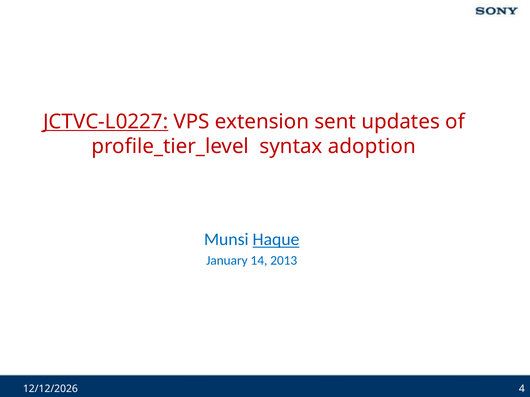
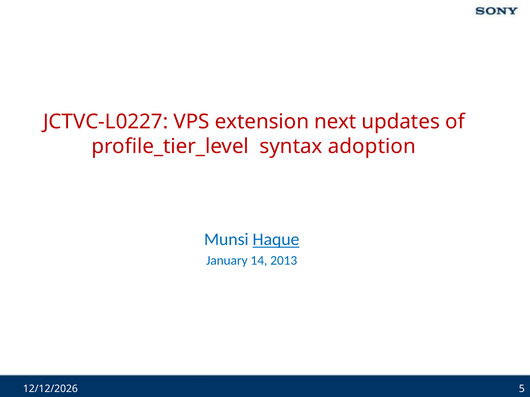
JCTVC-L0227 underline: present -> none
sent: sent -> next
4: 4 -> 5
